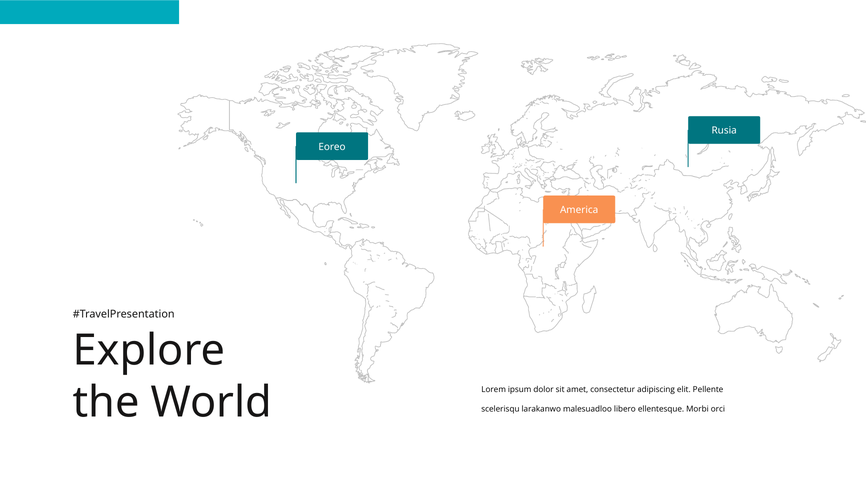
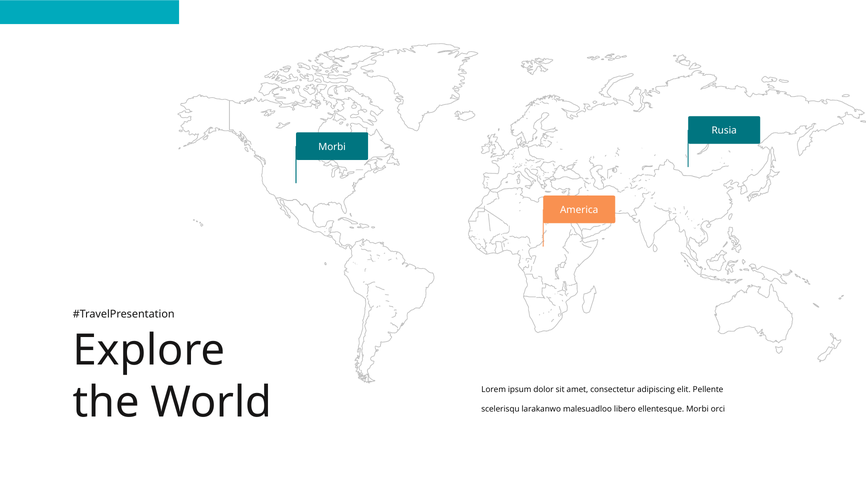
Eoreo at (332, 147): Eoreo -> Morbi
